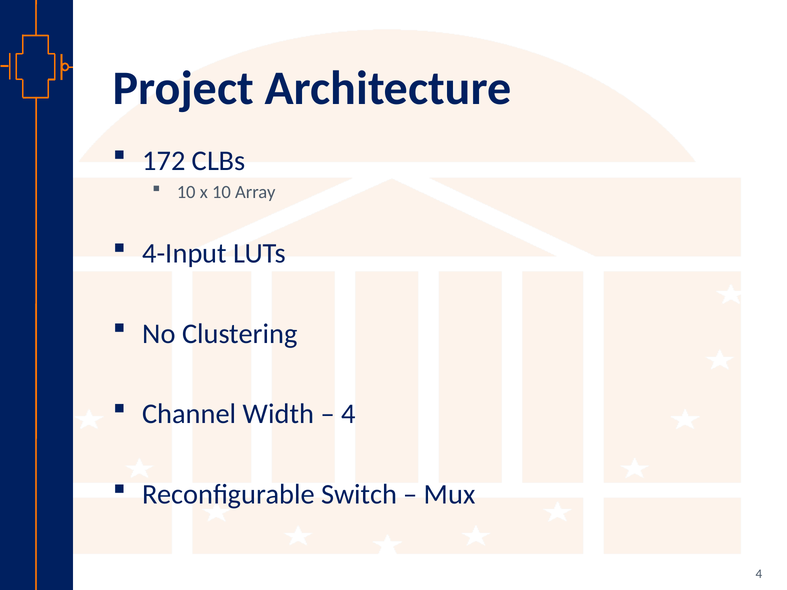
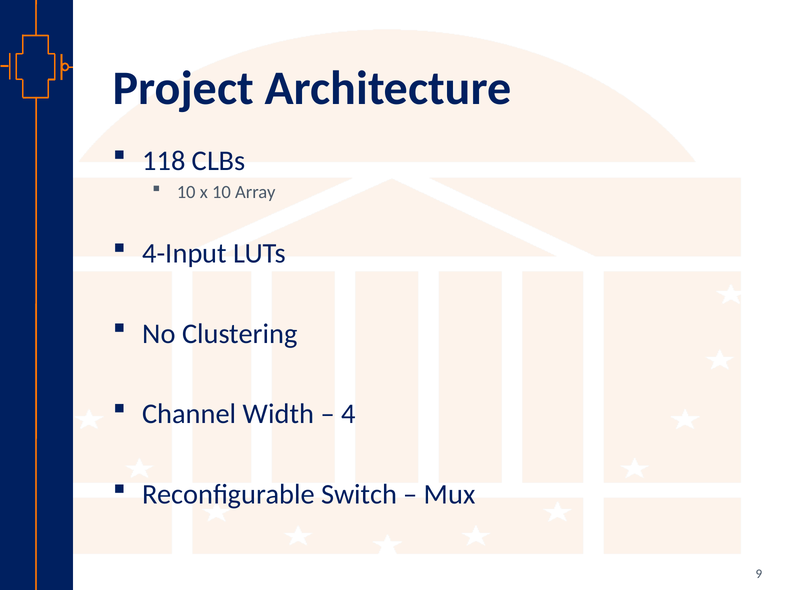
172: 172 -> 118
4 at (759, 574): 4 -> 9
